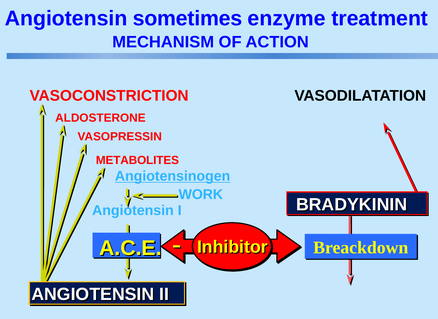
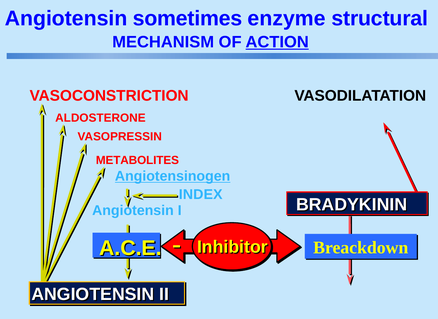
treatment: treatment -> structural
ACTION underline: none -> present
WORK: WORK -> INDEX
